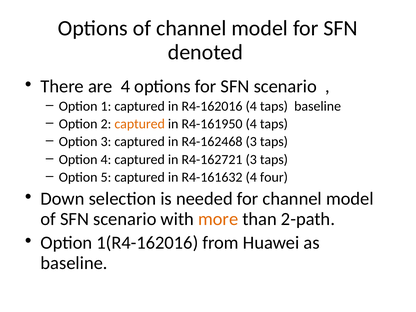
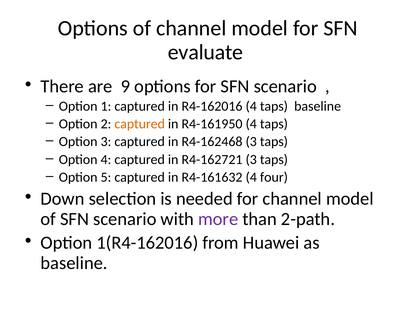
denoted: denoted -> evaluate
are 4: 4 -> 9
more colour: orange -> purple
